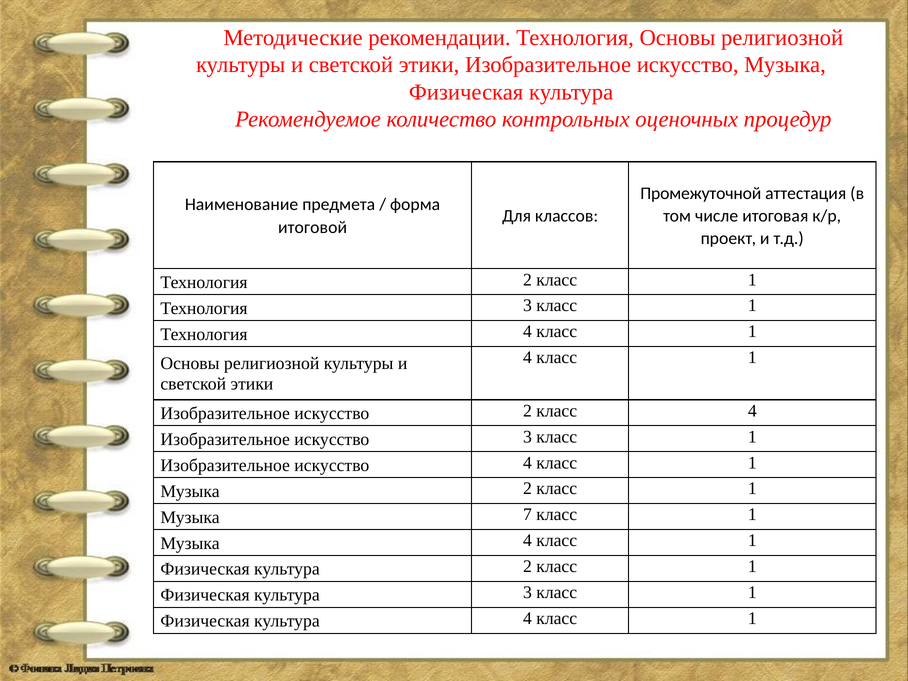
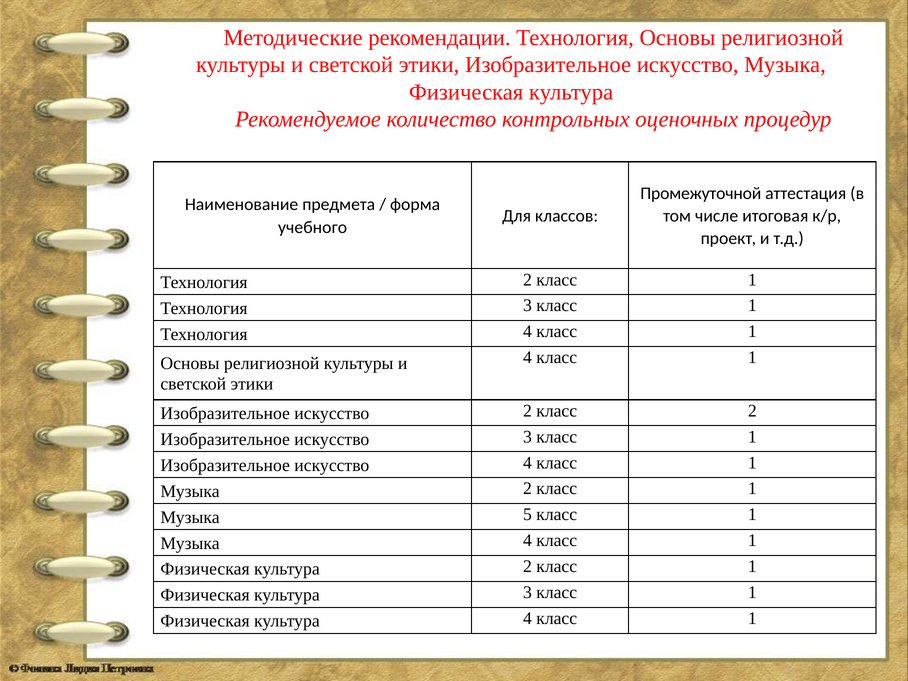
итоговой: итоговой -> учебного
класс 4: 4 -> 2
7: 7 -> 5
